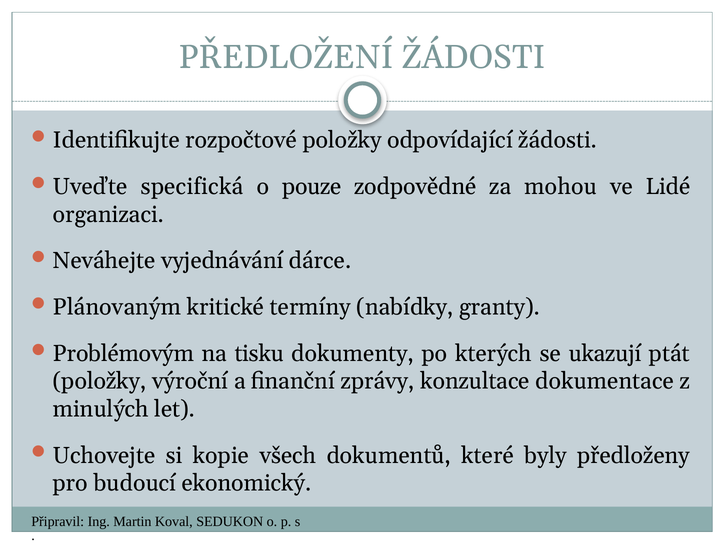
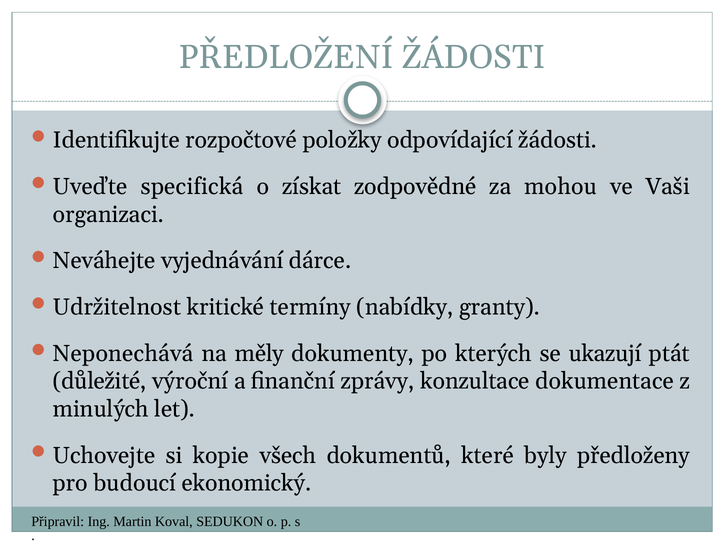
pouze: pouze -> získat
Lidé: Lidé -> Vaši
Plánovaným: Plánovaným -> Udržitelnost
Problémovým: Problémovým -> Neponechává
tisku: tisku -> měly
položky at (100, 381): položky -> důležité
